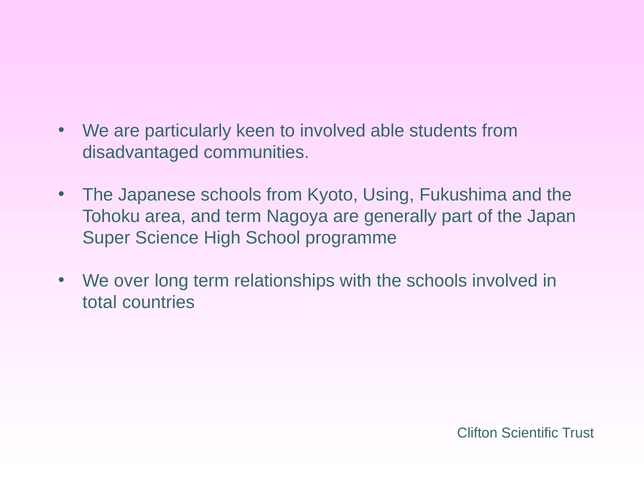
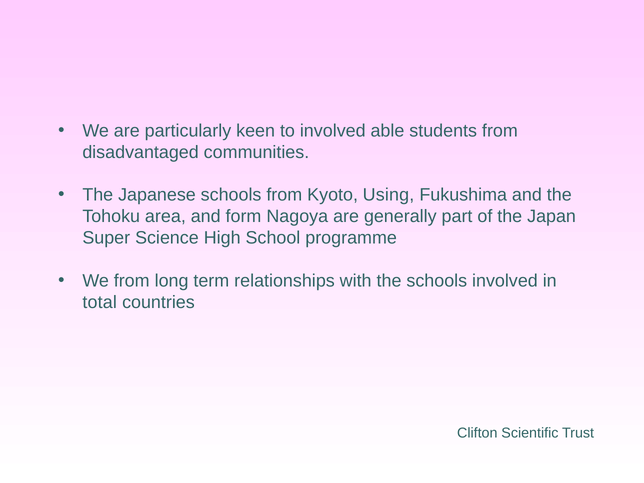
and term: term -> form
We over: over -> from
